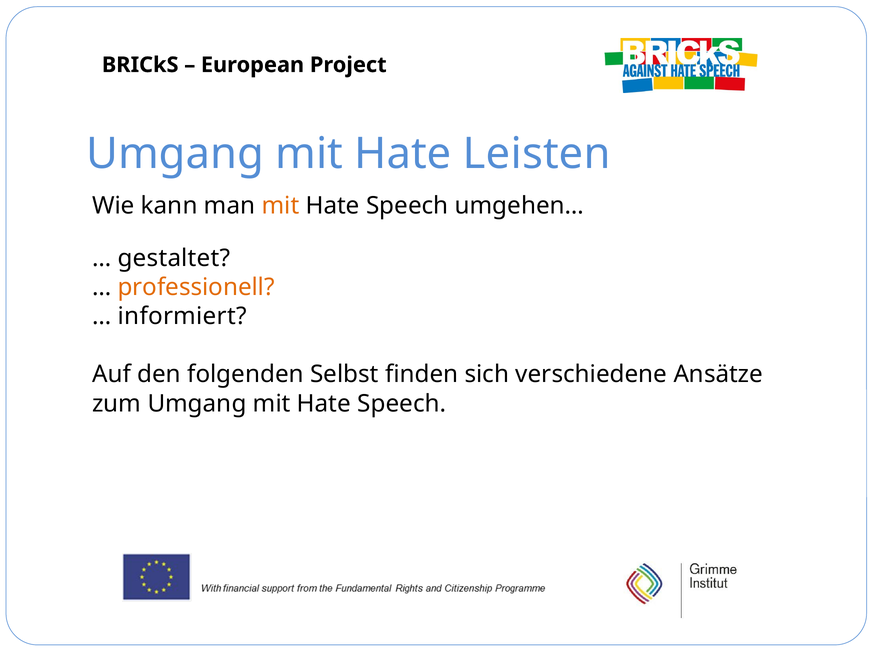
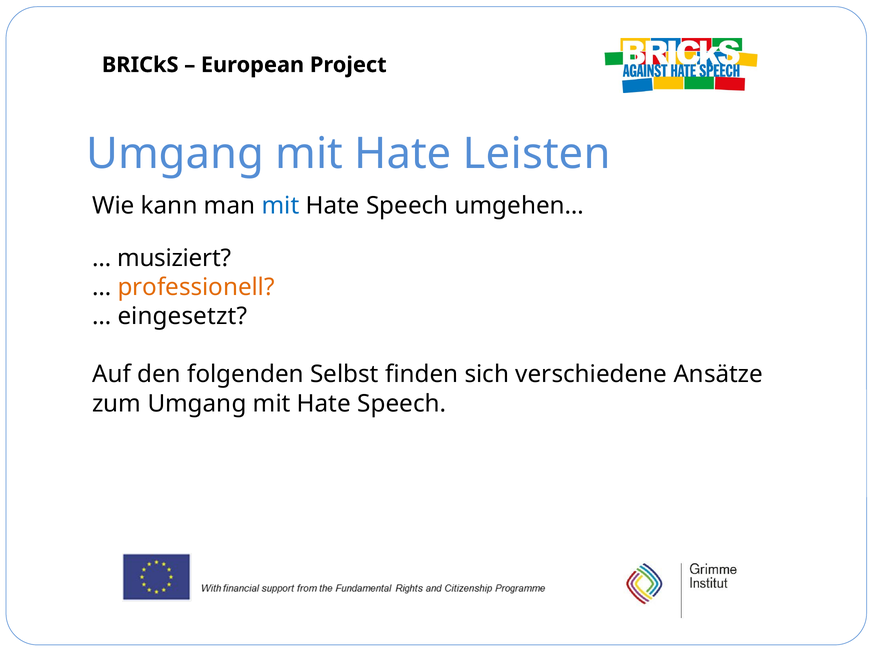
mit at (280, 206) colour: orange -> blue
gestaltet: gestaltet -> musiziert
informiert: informiert -> eingesetzt
